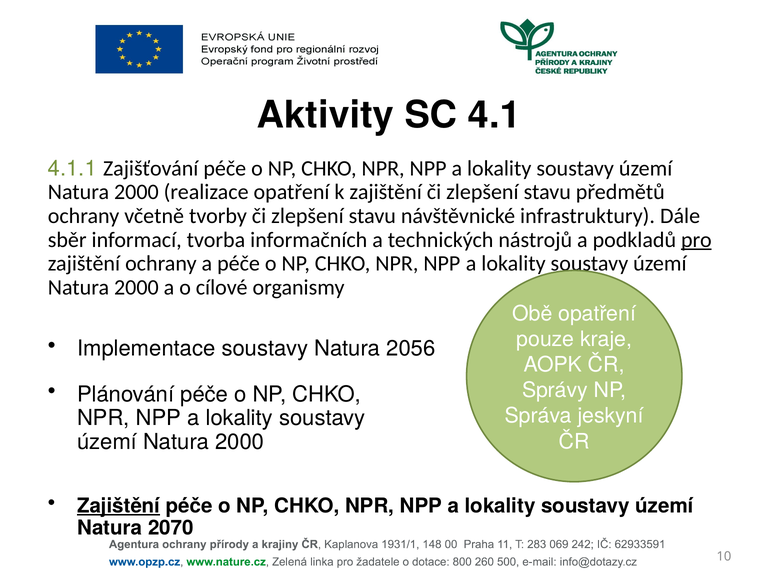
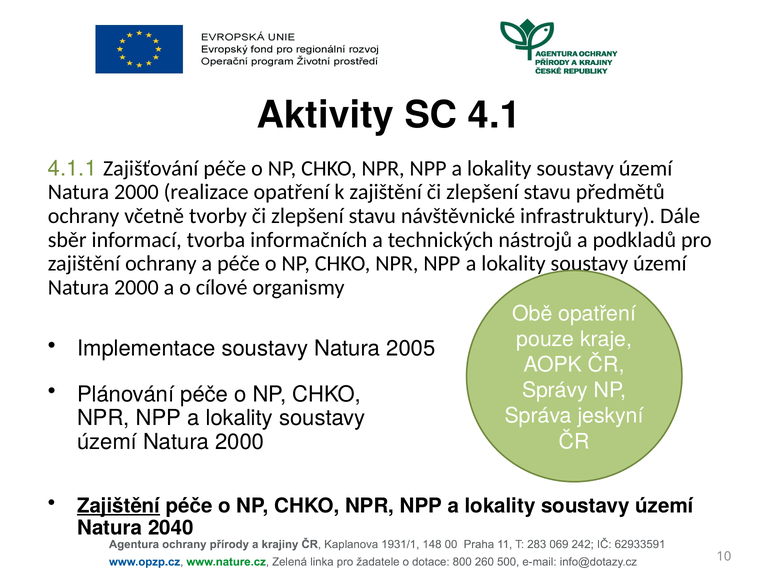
pro underline: present -> none
2056: 2056 -> 2005
2070: 2070 -> 2040
